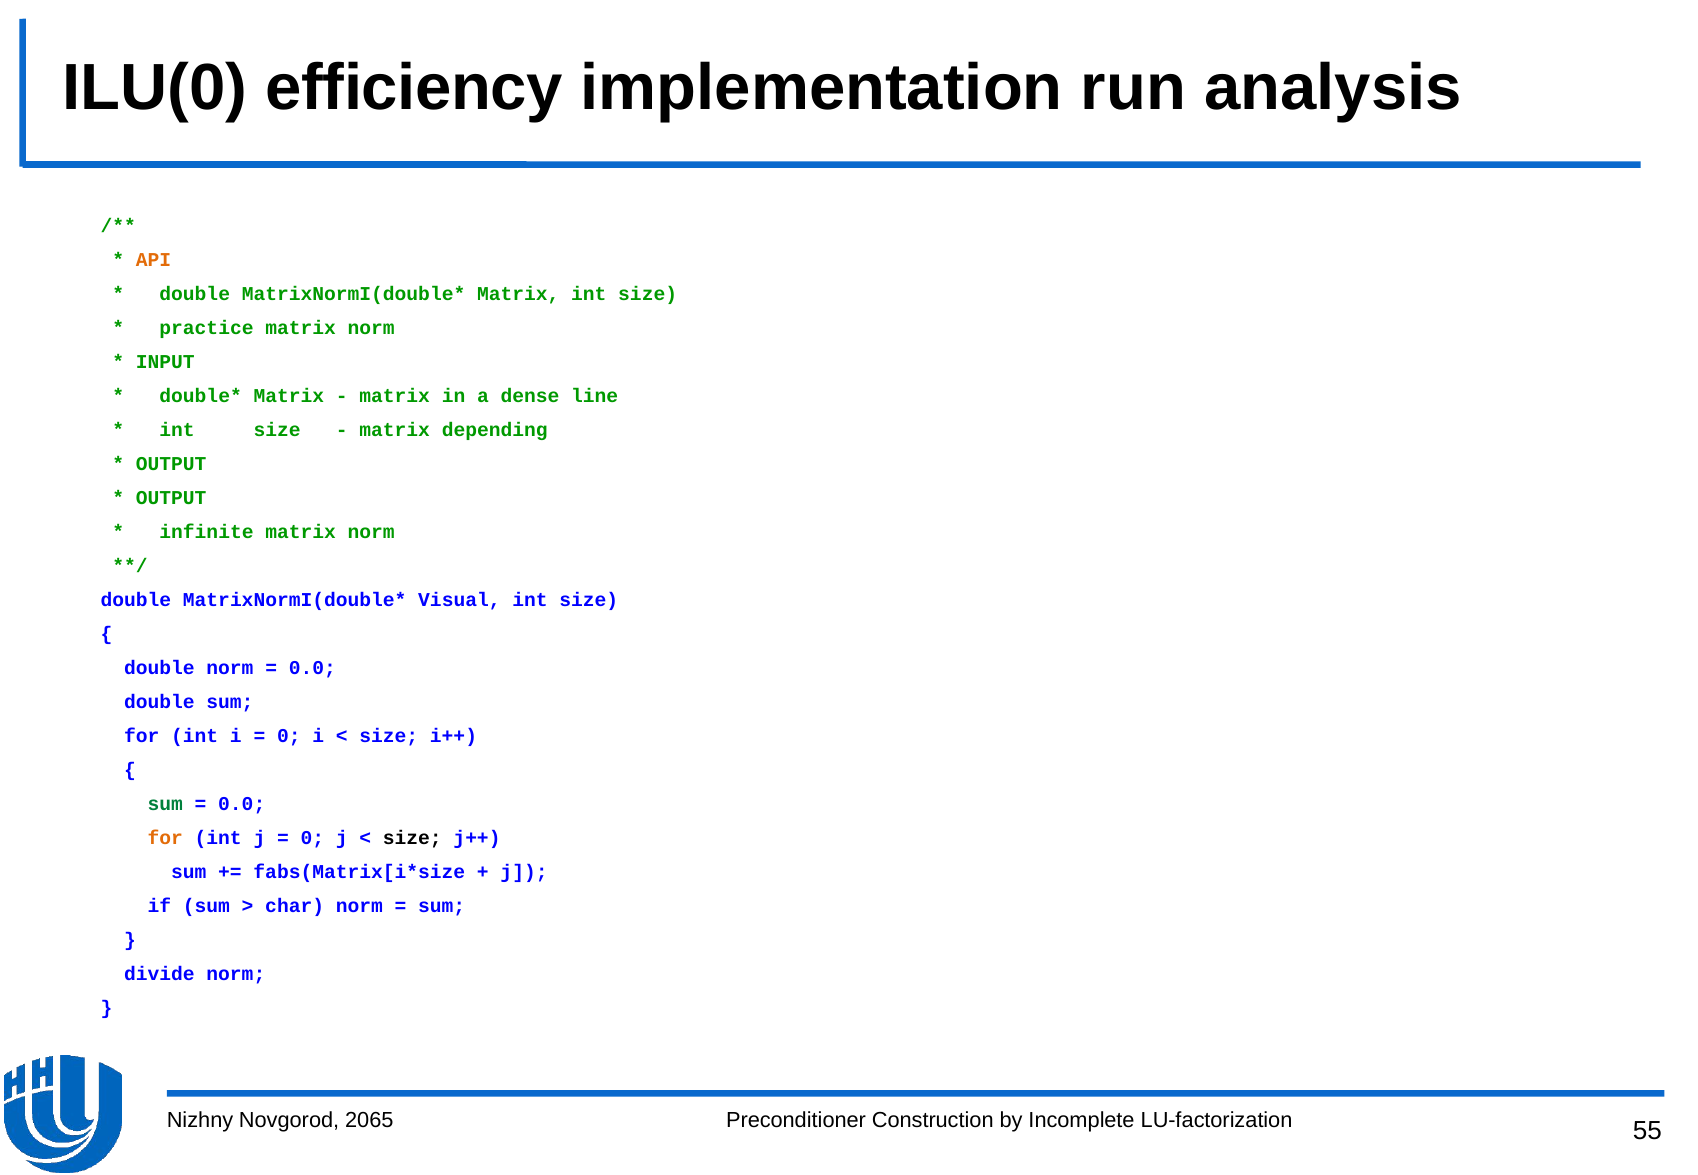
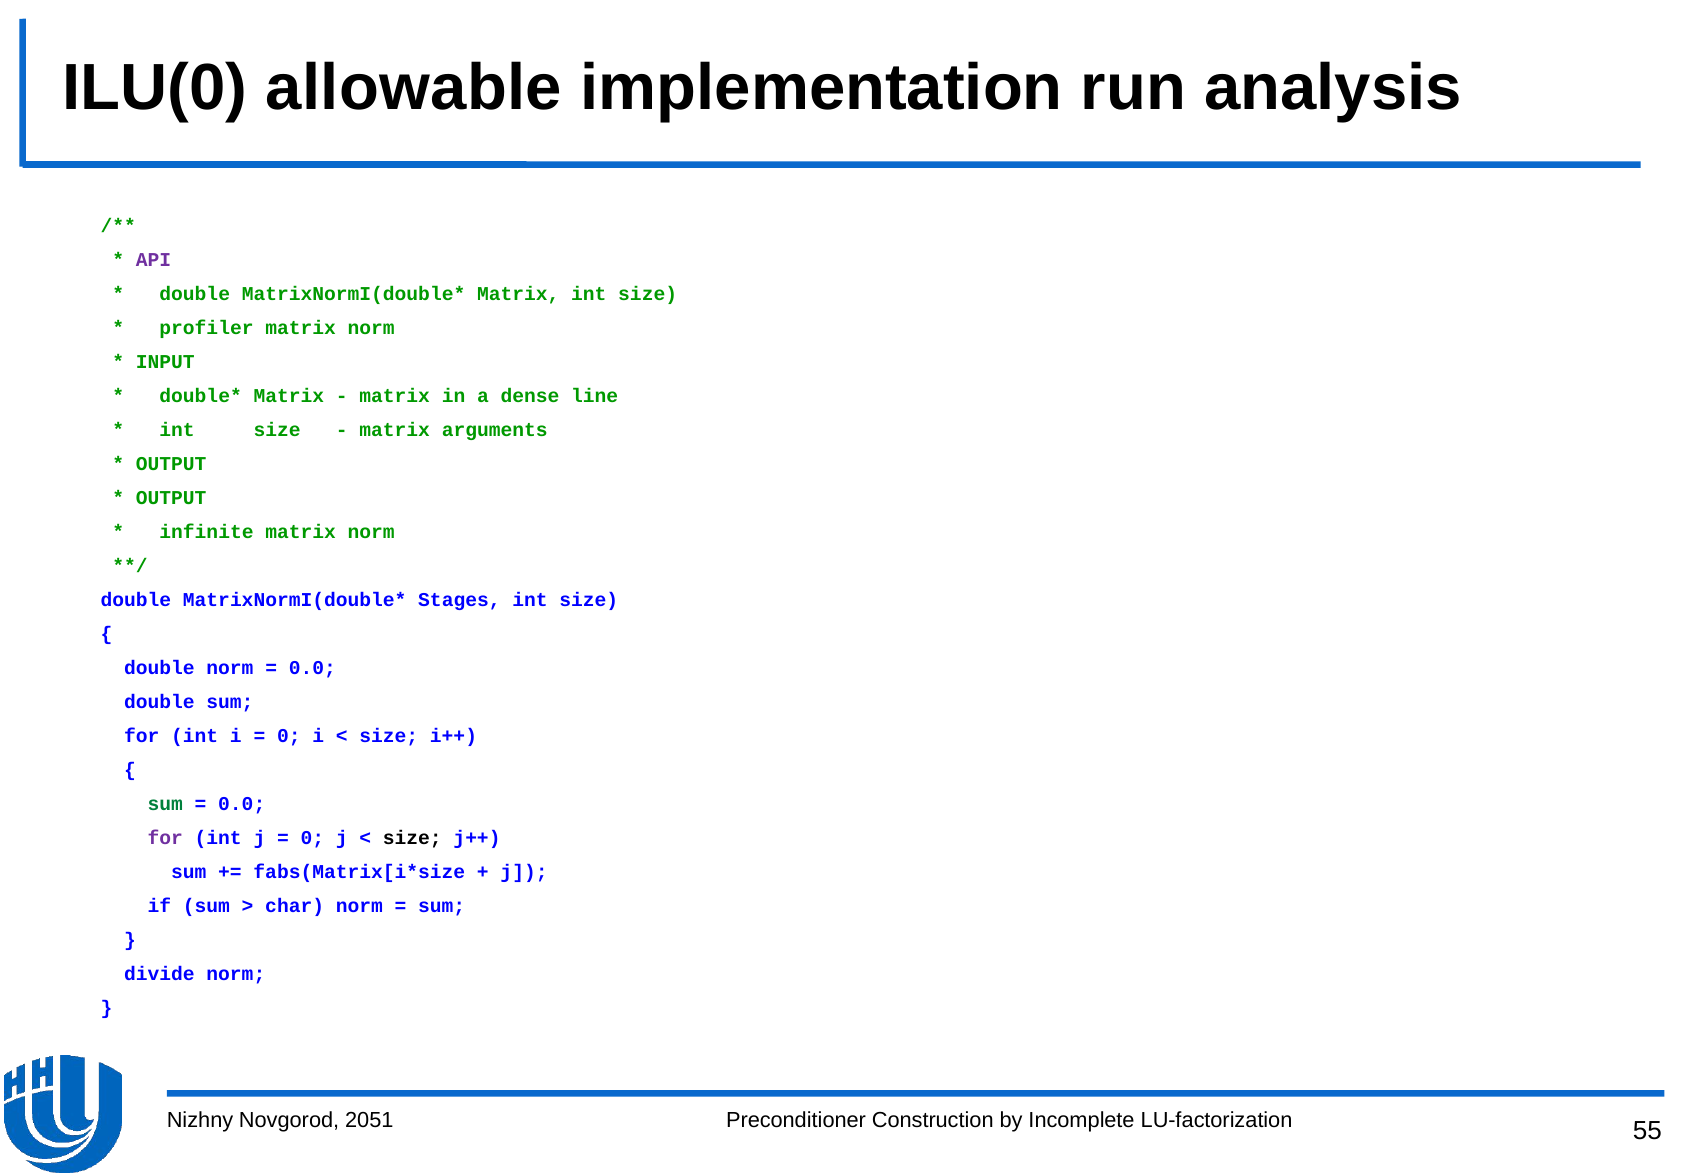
efficiency: efficiency -> allowable
API colour: orange -> purple
practice: practice -> profiler
depending: depending -> arguments
Visual: Visual -> Stages
for at (165, 838) colour: orange -> purple
2065: 2065 -> 2051
